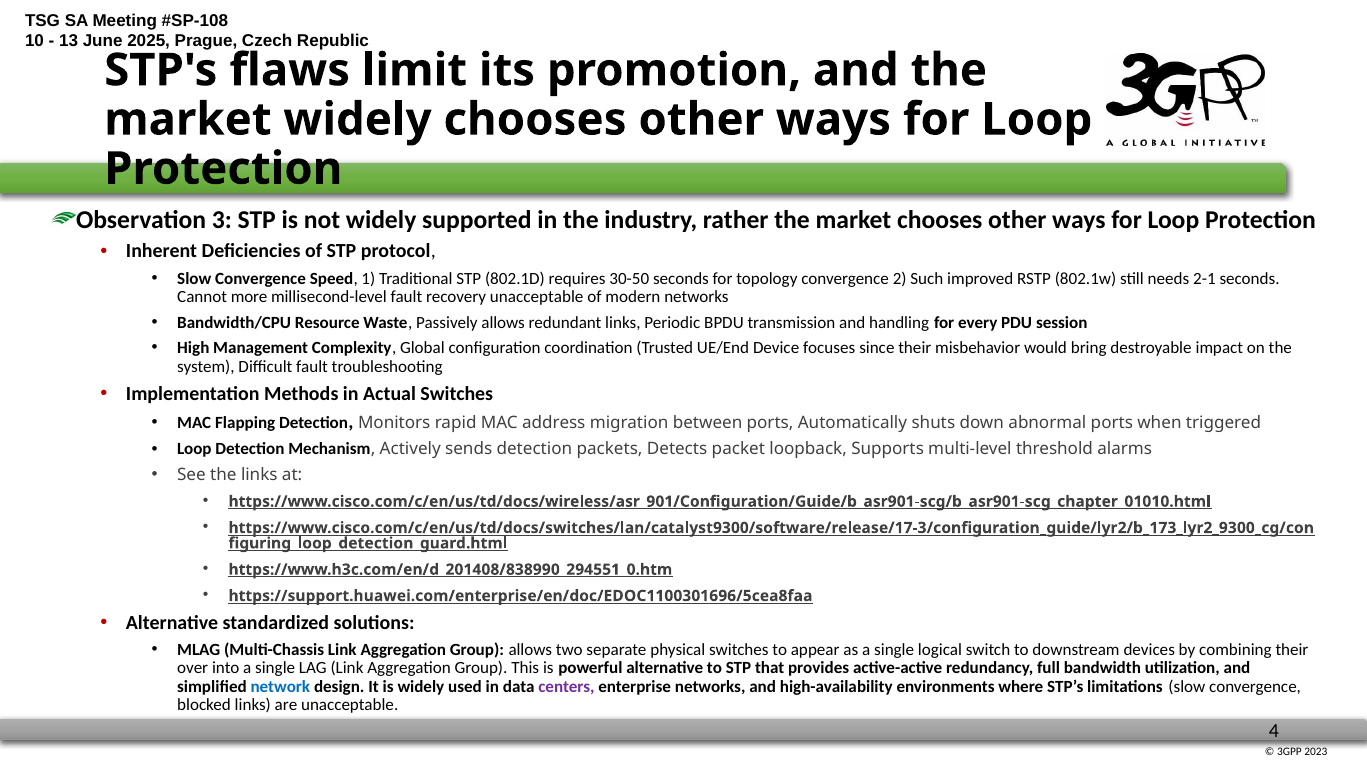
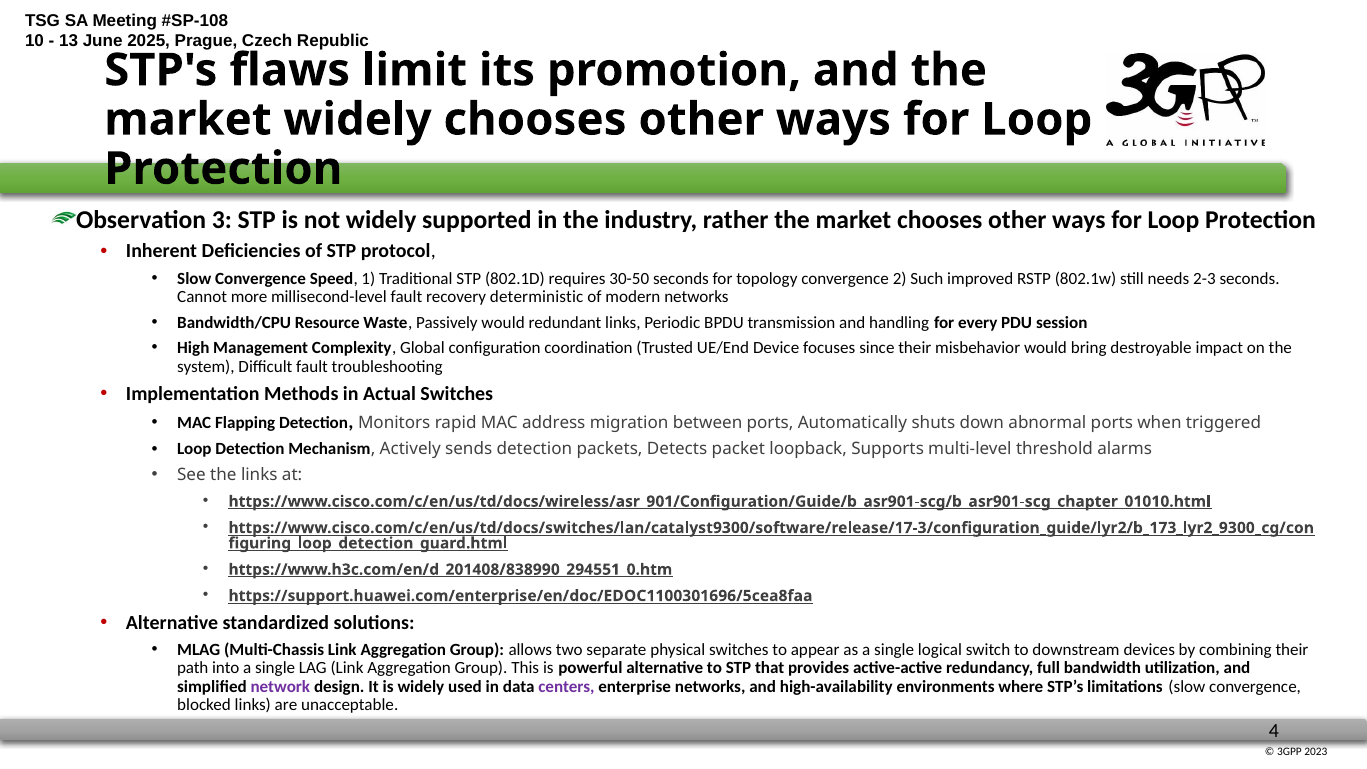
2-1: 2-1 -> 2-3
recovery unacceptable: unacceptable -> deterministic
Passively allows: allows -> would
over: over -> path
network colour: blue -> purple
